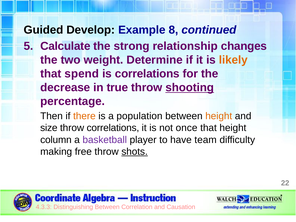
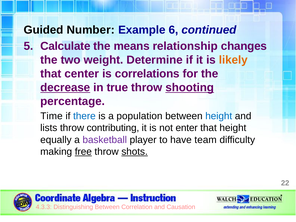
Develop: Develop -> Number
8: 8 -> 6
strong: strong -> means
spend: spend -> center
decrease underline: none -> present
Then: Then -> Time
there colour: orange -> blue
height at (219, 116) colour: orange -> blue
size: size -> lists
throw correlations: correlations -> contributing
once: once -> enter
column: column -> equally
free underline: none -> present
